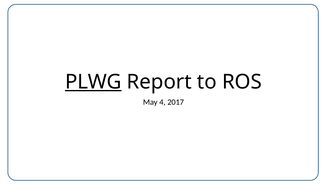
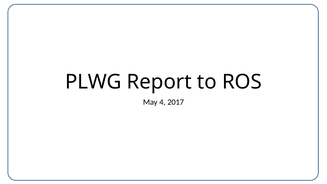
PLWG underline: present -> none
